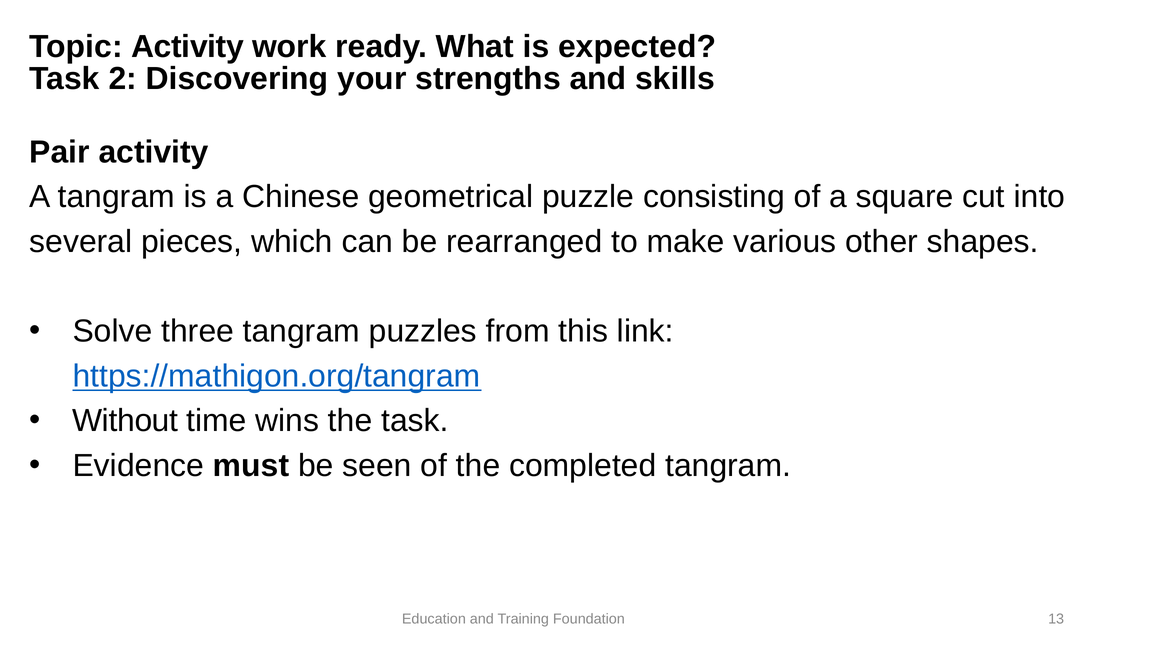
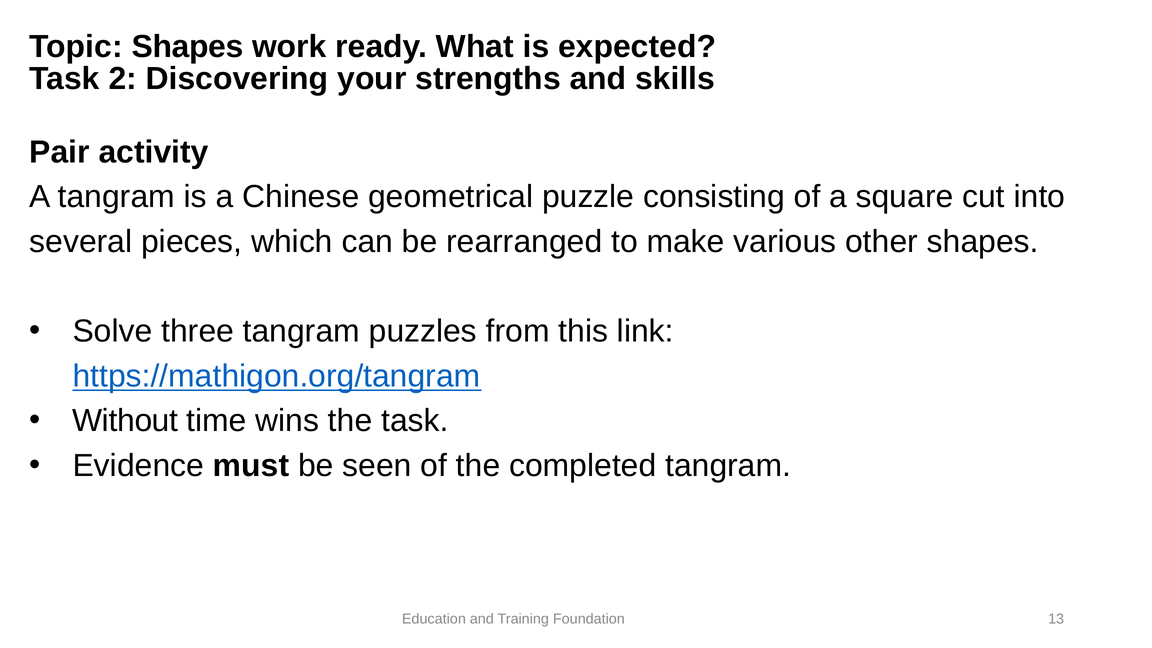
Topic Activity: Activity -> Shapes
